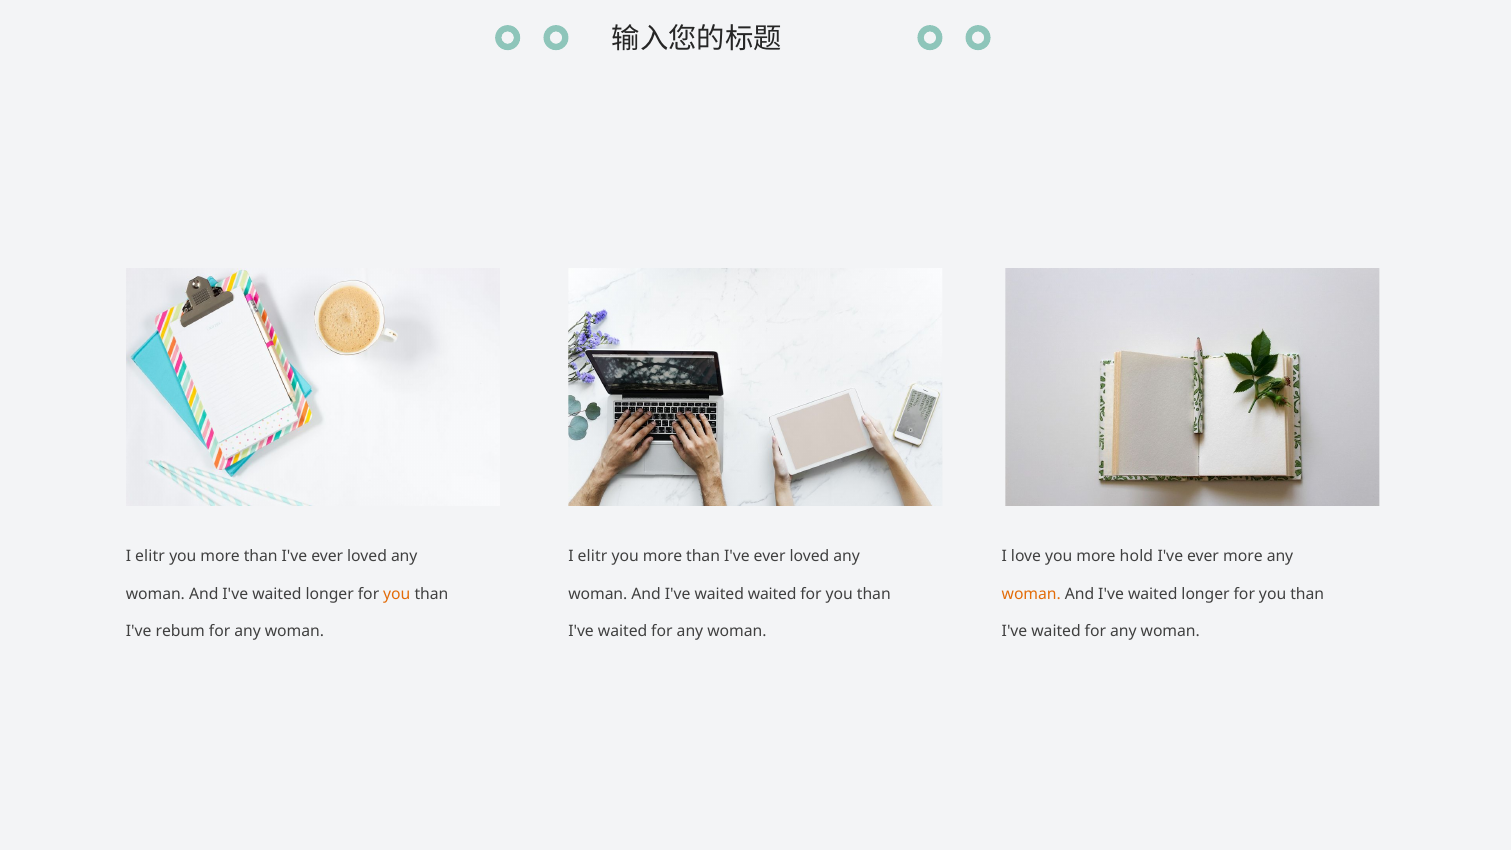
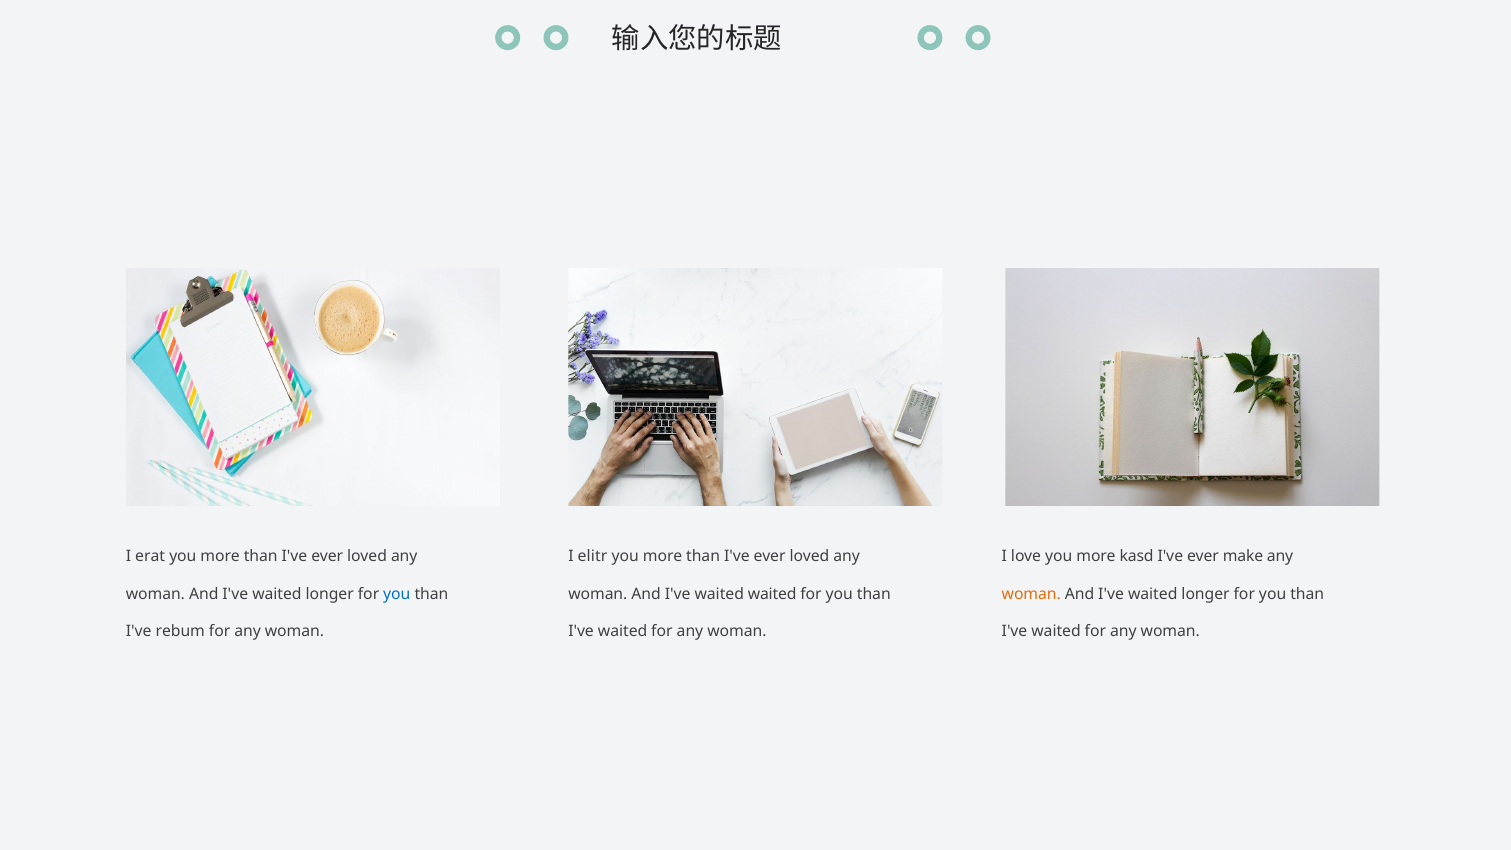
elitr at (150, 556): elitr -> erat
hold: hold -> kasd
ever more: more -> make
you at (397, 594) colour: orange -> blue
